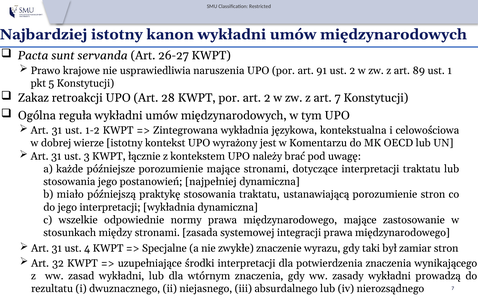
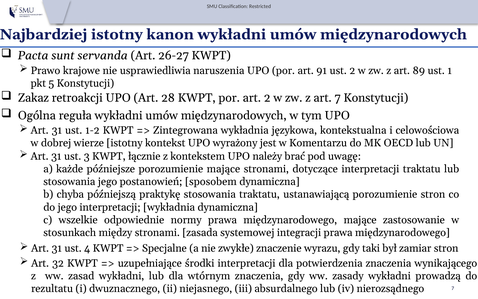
najpełniej: najpełniej -> sposobem
miało: miało -> chyba
